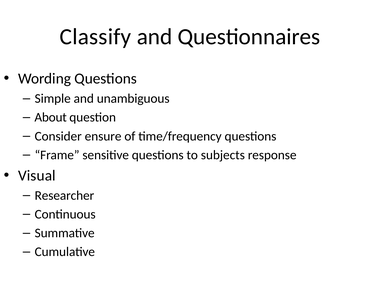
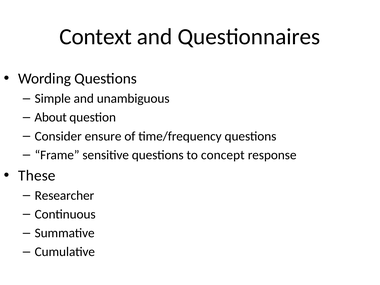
Classify: Classify -> Context
subjects: subjects -> concept
Visual: Visual -> These
